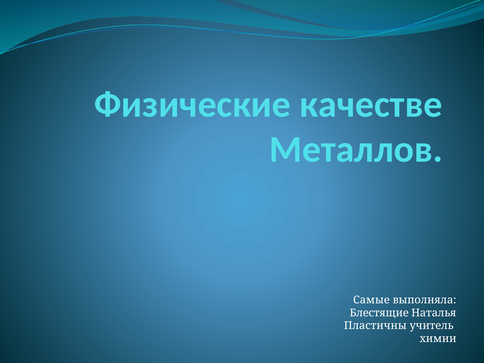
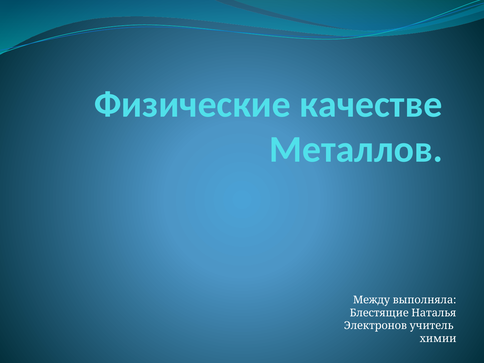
Самые: Самые -> Между
Пластичны: Пластичны -> Электронов
